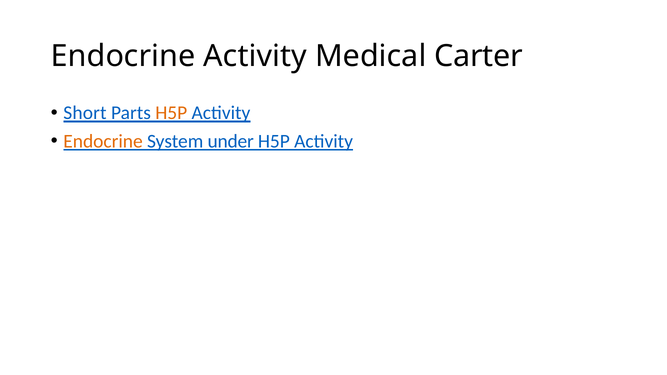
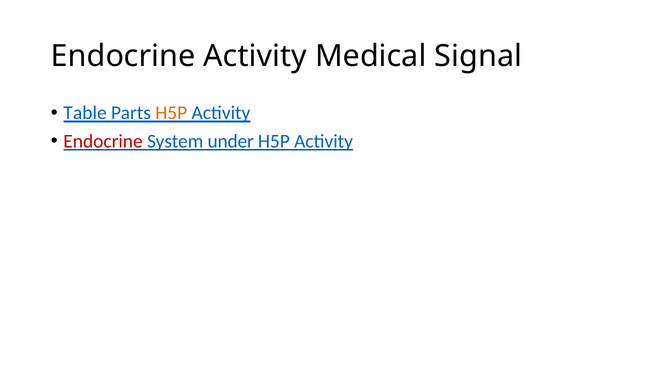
Carter: Carter -> Signal
Short: Short -> Table
Endocrine at (103, 141) colour: orange -> red
